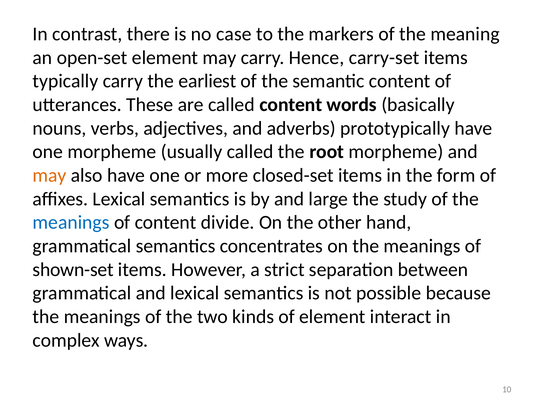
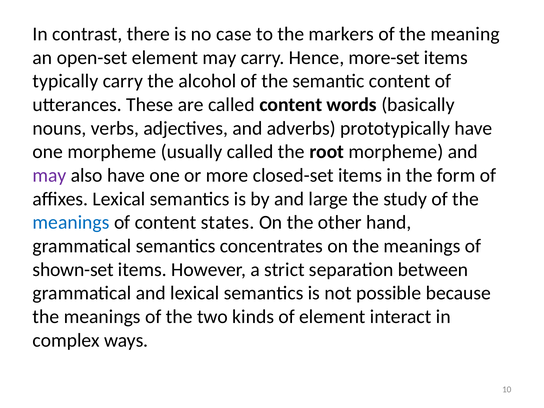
carry-set: carry-set -> more-set
earliest: earliest -> alcohol
may at (50, 175) colour: orange -> purple
divide: divide -> states
